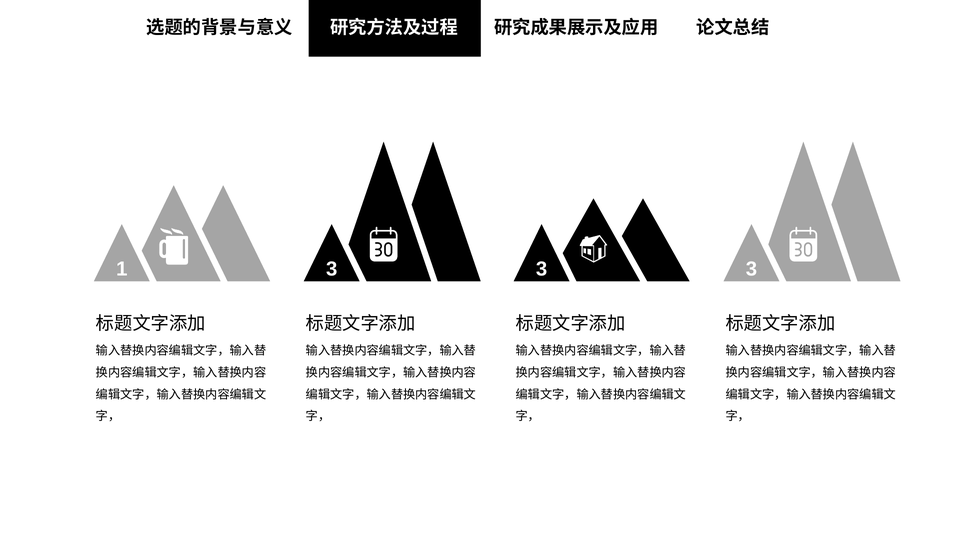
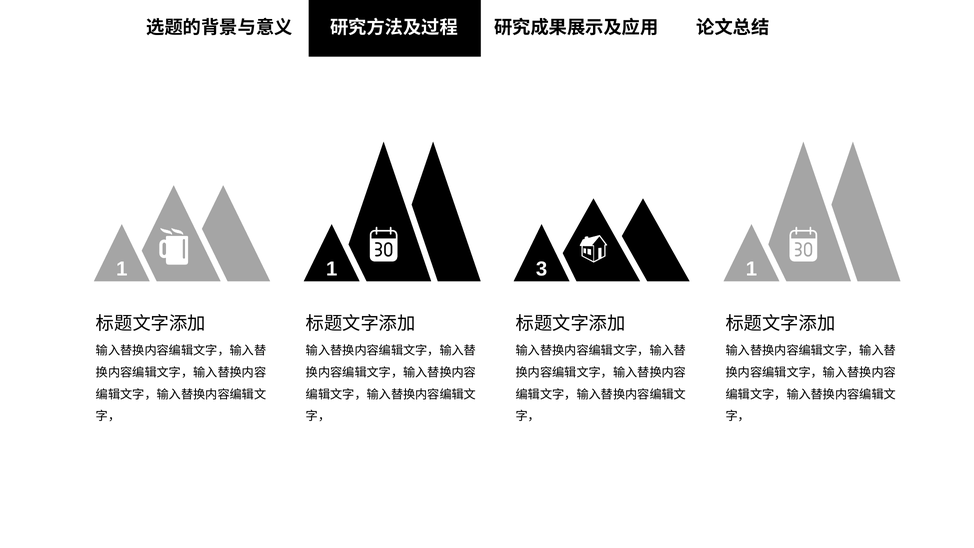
1 3: 3 -> 1
3 at (751, 269): 3 -> 1
